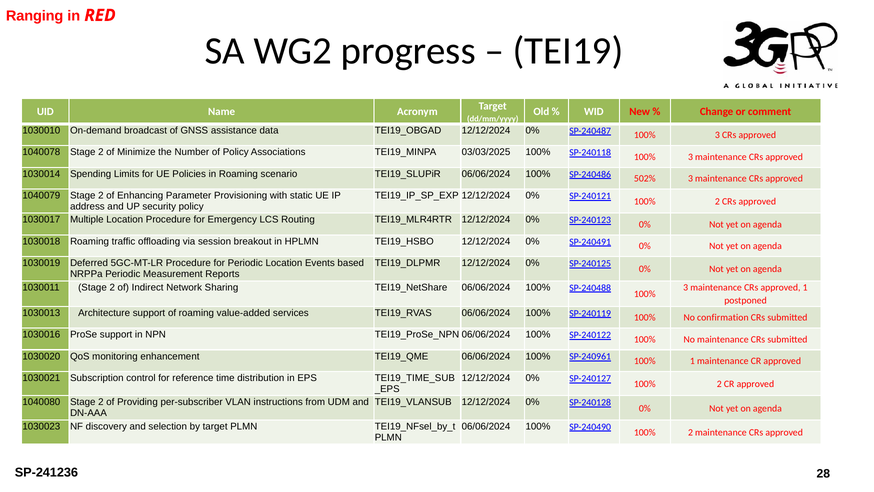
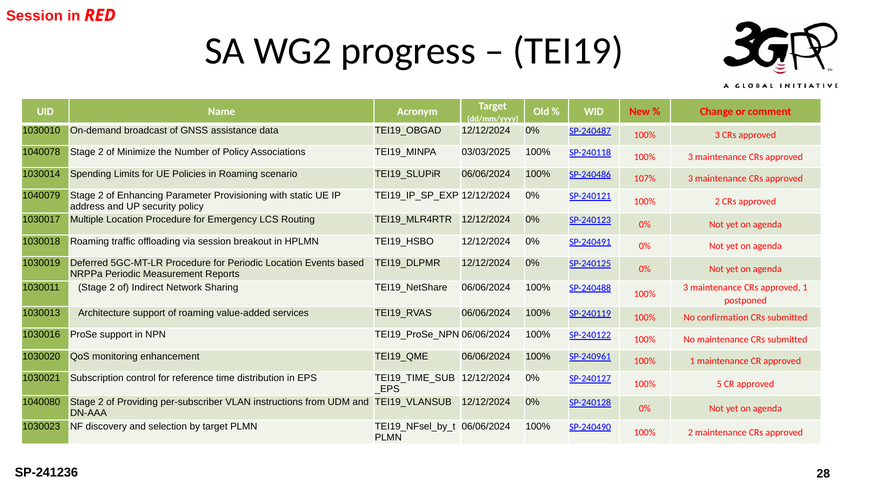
Ranging at (35, 16): Ranging -> Session
502%: 502% -> 107%
2 at (719, 384): 2 -> 5
